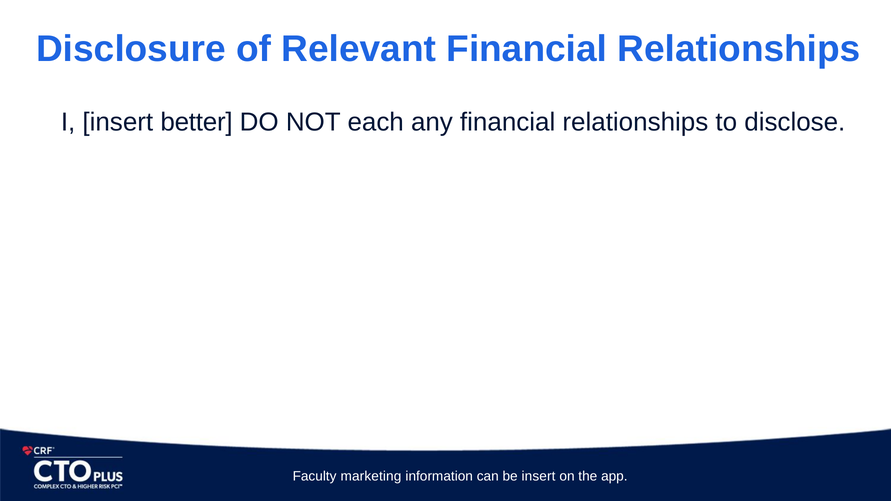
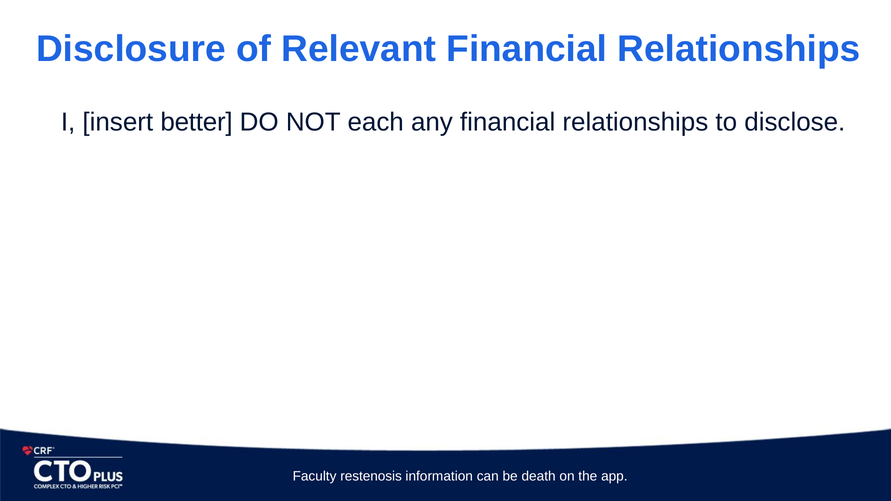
marketing: marketing -> restenosis
be insert: insert -> death
